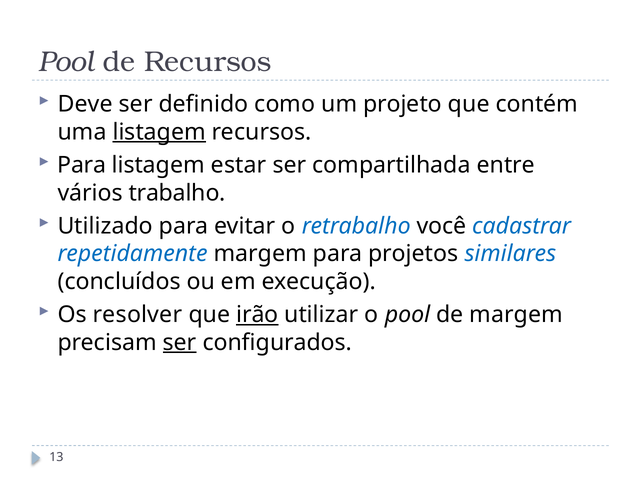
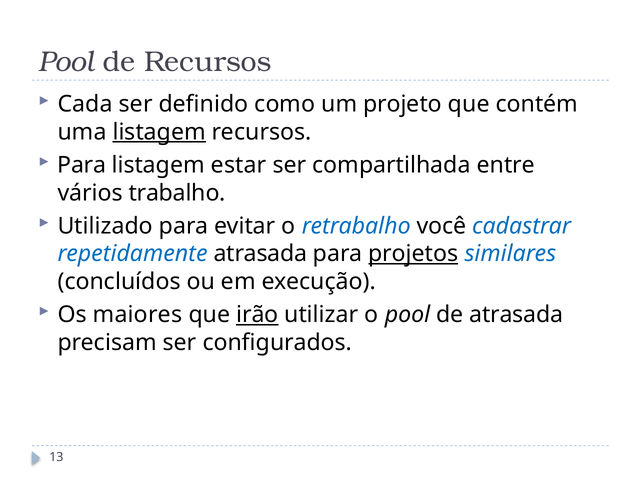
Deve: Deve -> Cada
repetidamente margem: margem -> atrasada
projetos underline: none -> present
resolver: resolver -> maiores
de margem: margem -> atrasada
ser at (180, 342) underline: present -> none
